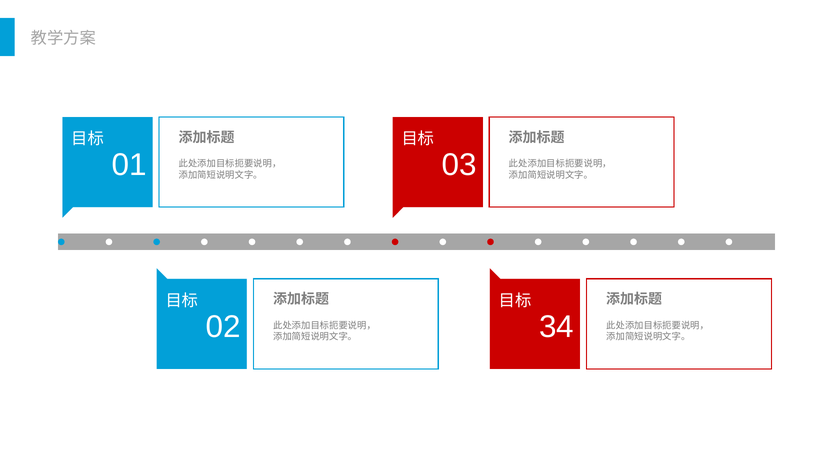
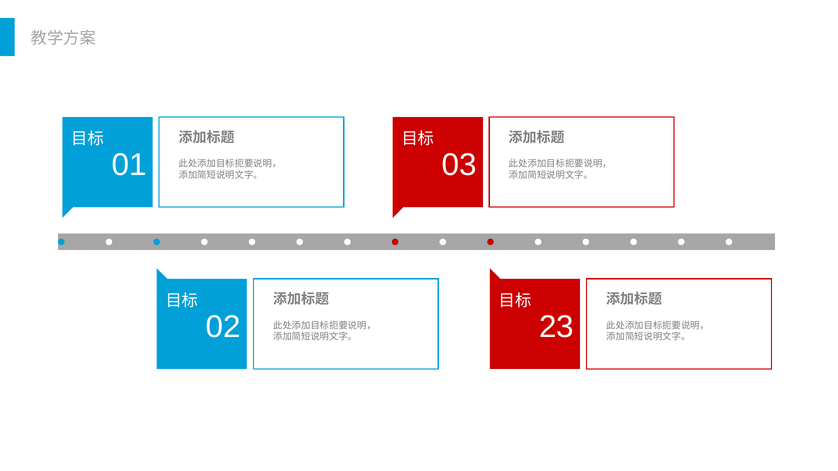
34: 34 -> 23
